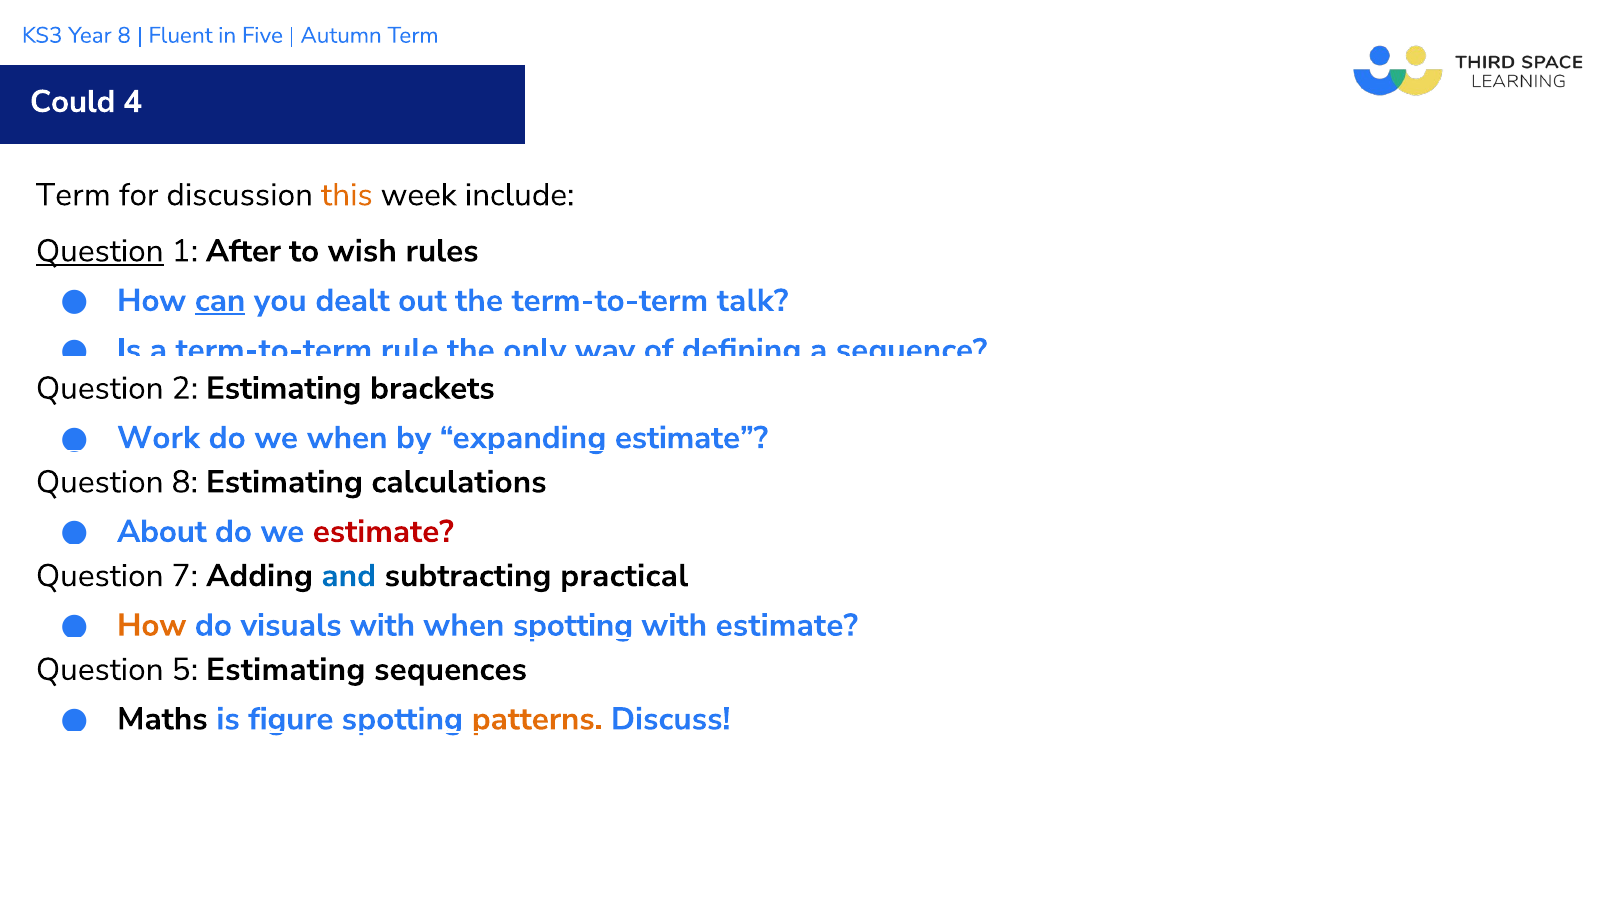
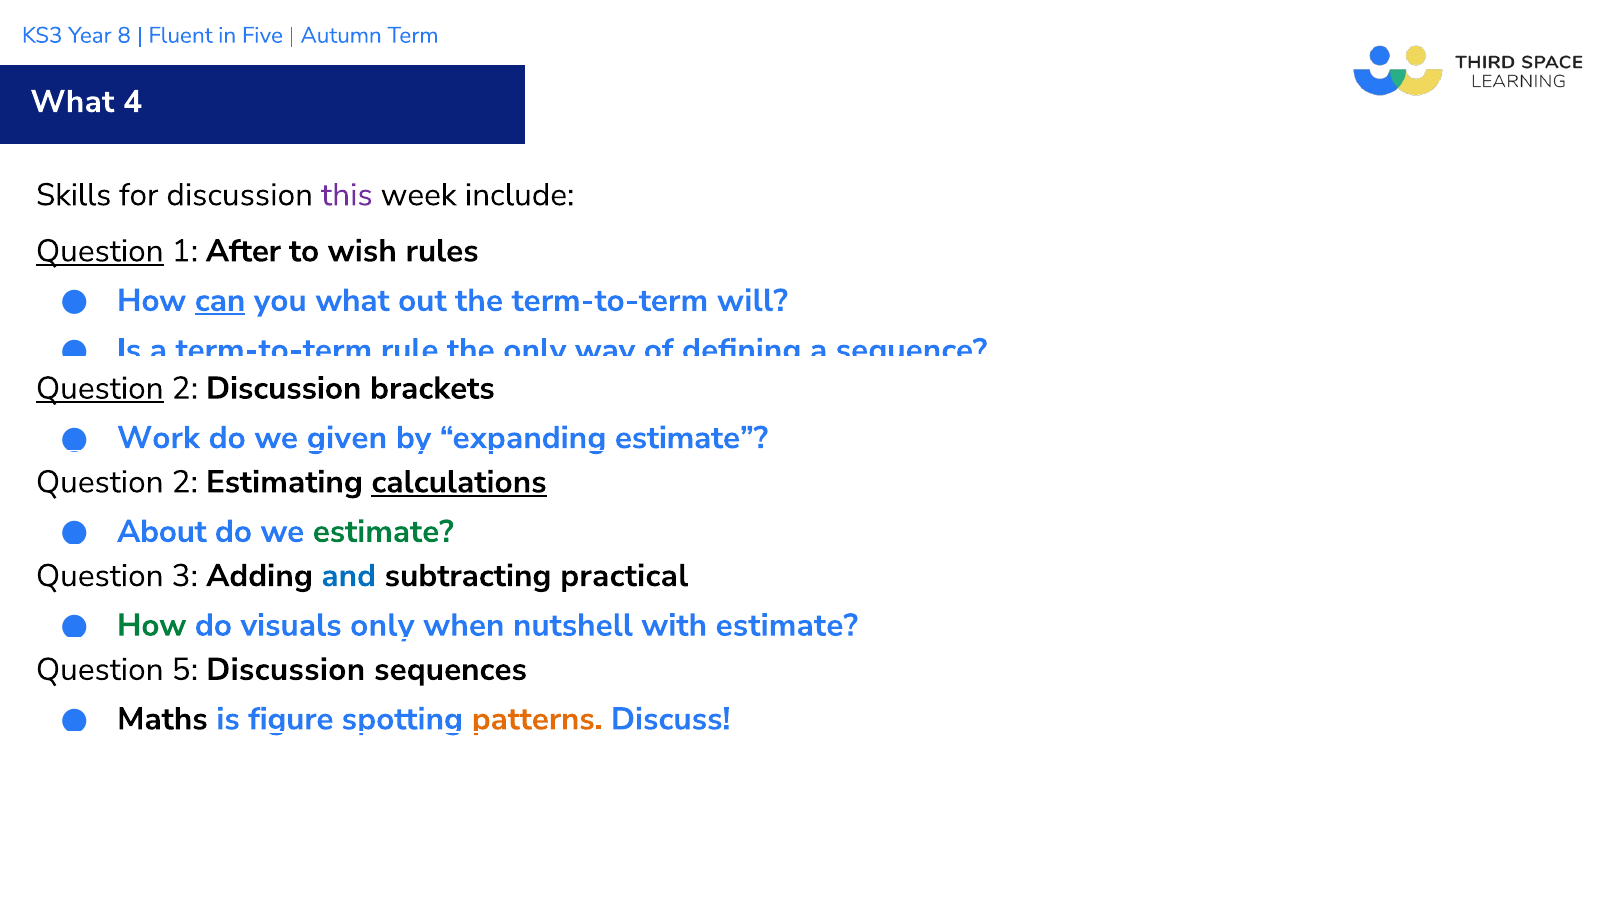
Could at (73, 102): Could -> What
Term at (73, 195): Term -> Skills
this colour: orange -> purple
you dealt: dealt -> what
talk: talk -> will
Question at (100, 388) underline: none -> present
2 Estimating: Estimating -> Discussion
we when: when -> given
8 at (185, 482): 8 -> 2
calculations underline: none -> present
estimate at (383, 531) colour: red -> green
7: 7 -> 3
How at (152, 625) colour: orange -> green
visuals with: with -> only
when spotting: spotting -> nutshell
5 Estimating: Estimating -> Discussion
